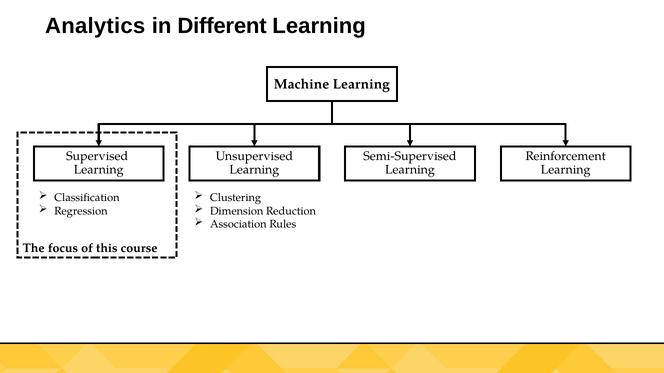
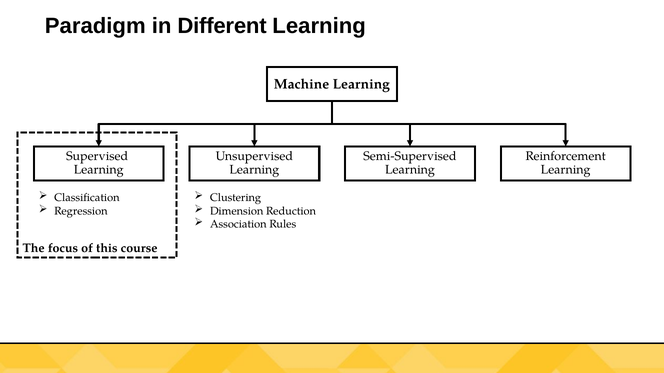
Analytics: Analytics -> Paradigm
